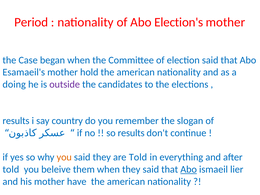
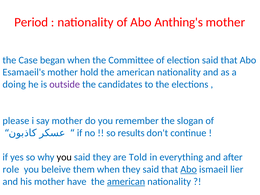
Election's: Election's -> Anthing's
results at (16, 121): results -> please
say country: country -> mother
you at (64, 157) colour: orange -> black
told at (11, 169): told -> role
american at (126, 181) underline: none -> present
